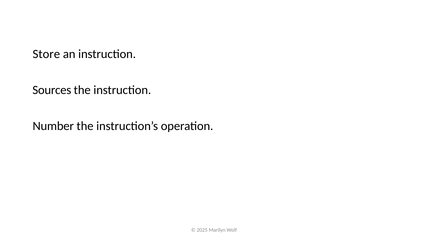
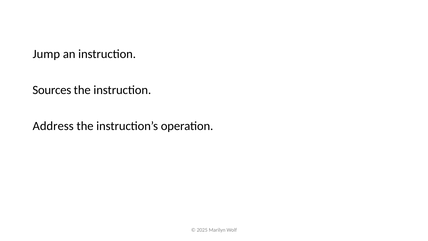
Store: Store -> Jump
Number: Number -> Address
